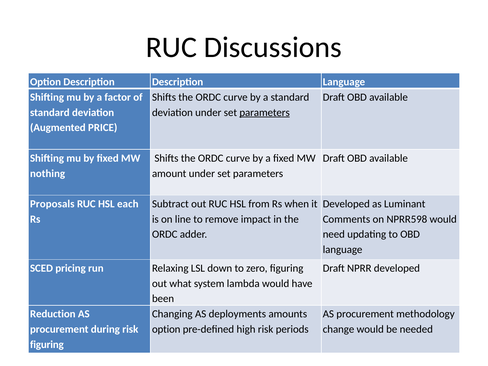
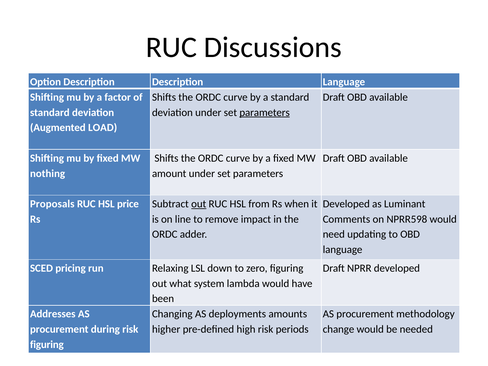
PRICE: PRICE -> LOAD
each: each -> price
out at (199, 204) underline: none -> present
Reduction: Reduction -> Addresses
option at (166, 329): option -> higher
